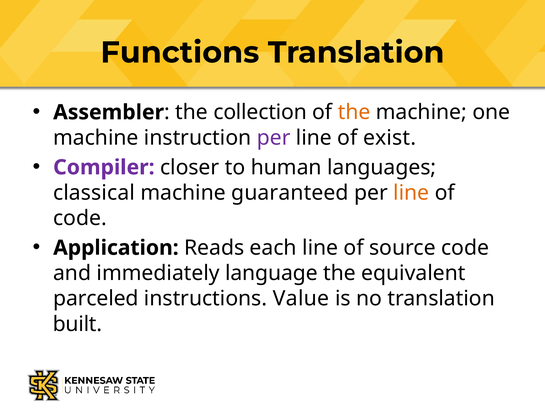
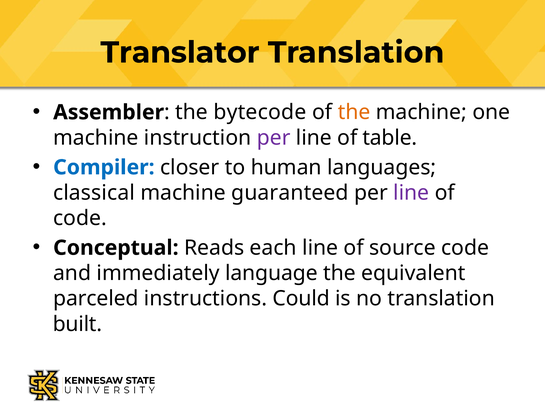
Functions: Functions -> Translator
collection: collection -> bytecode
exist: exist -> table
Compiler colour: purple -> blue
line at (411, 193) colour: orange -> purple
Application: Application -> Conceptual
Value: Value -> Could
